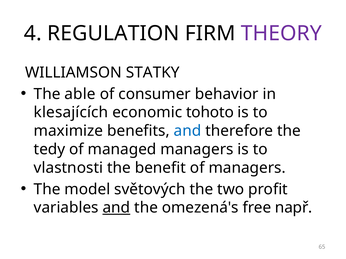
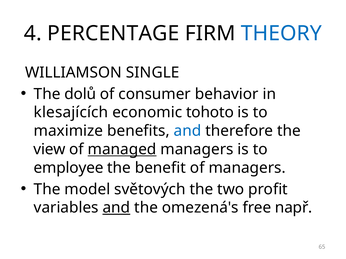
REGULATION: REGULATION -> PERCENTAGE
THEORY colour: purple -> blue
STATKY: STATKY -> SINGLE
able: able -> dolů
tedy: tedy -> view
managed underline: none -> present
vlastnosti: vlastnosti -> employee
